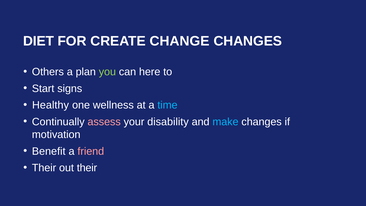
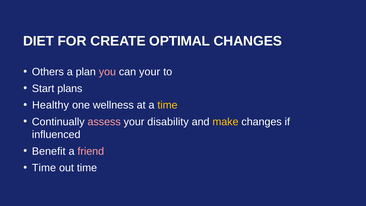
CHANGE: CHANGE -> OPTIMAL
you colour: light green -> pink
can here: here -> your
signs: signs -> plans
time at (167, 105) colour: light blue -> yellow
make colour: light blue -> yellow
motivation: motivation -> influenced
Their at (44, 168): Their -> Time
out their: their -> time
